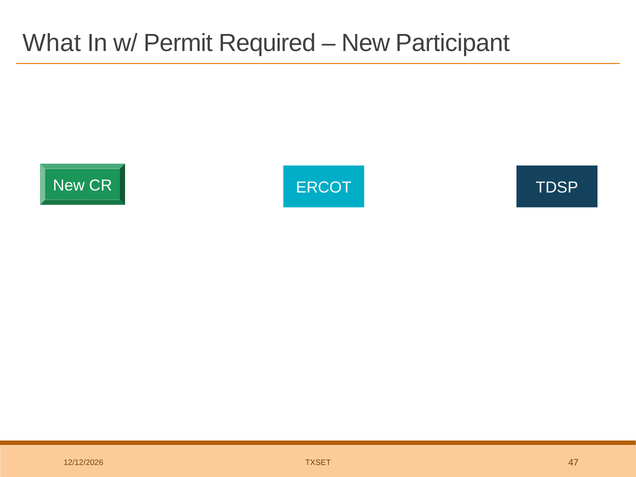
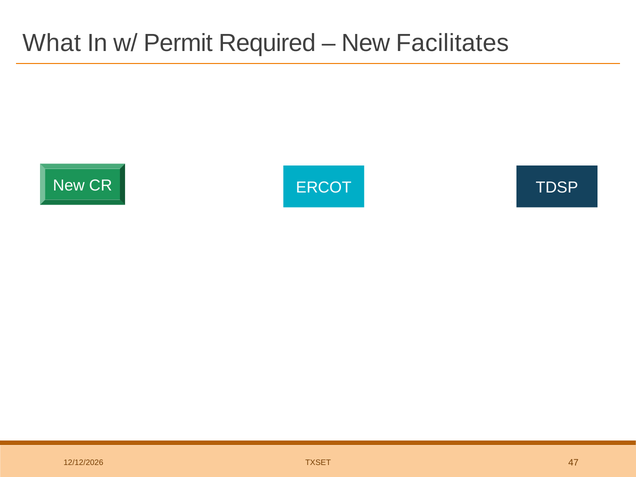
Participant: Participant -> Facilitates
